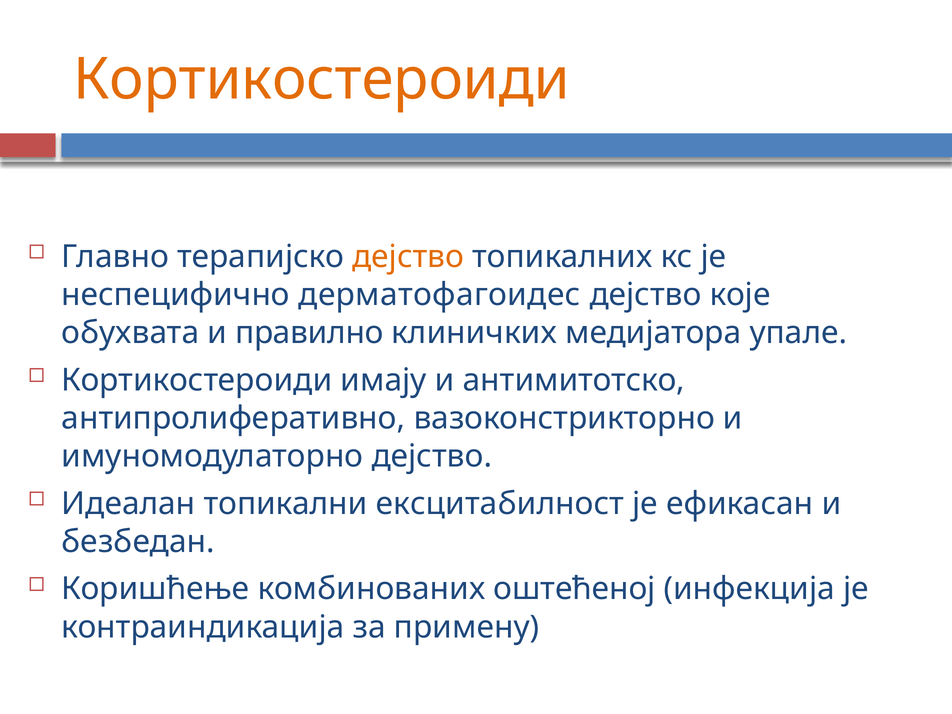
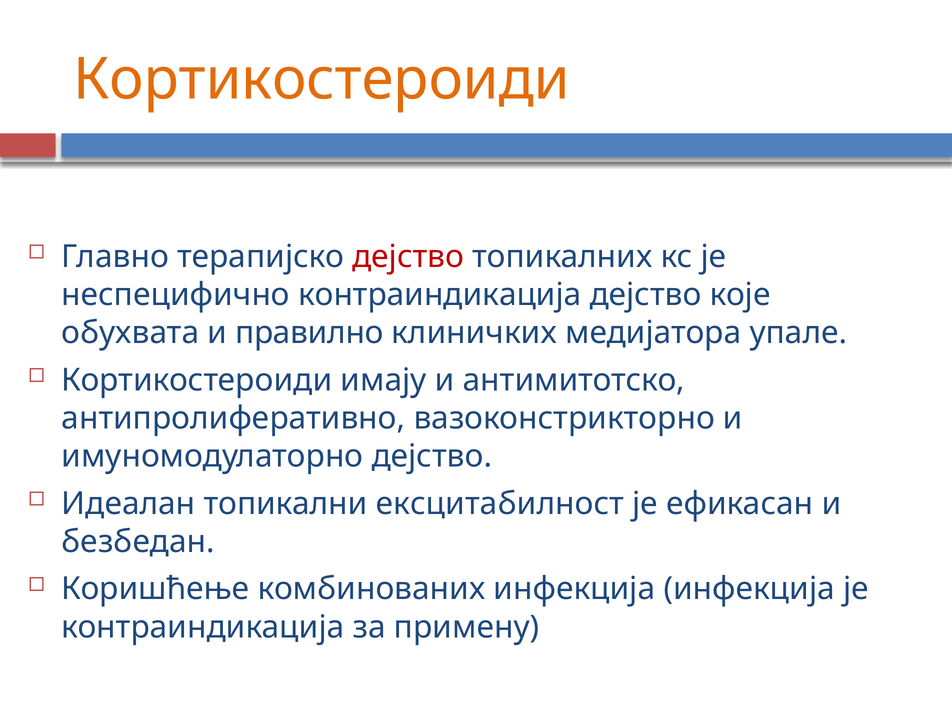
дејство at (408, 257) colour: orange -> red
неспецифично дерматофагоидес: дерматофагоидес -> контраиндикација
комбинованих оштећеној: оштећеној -> инфекција
